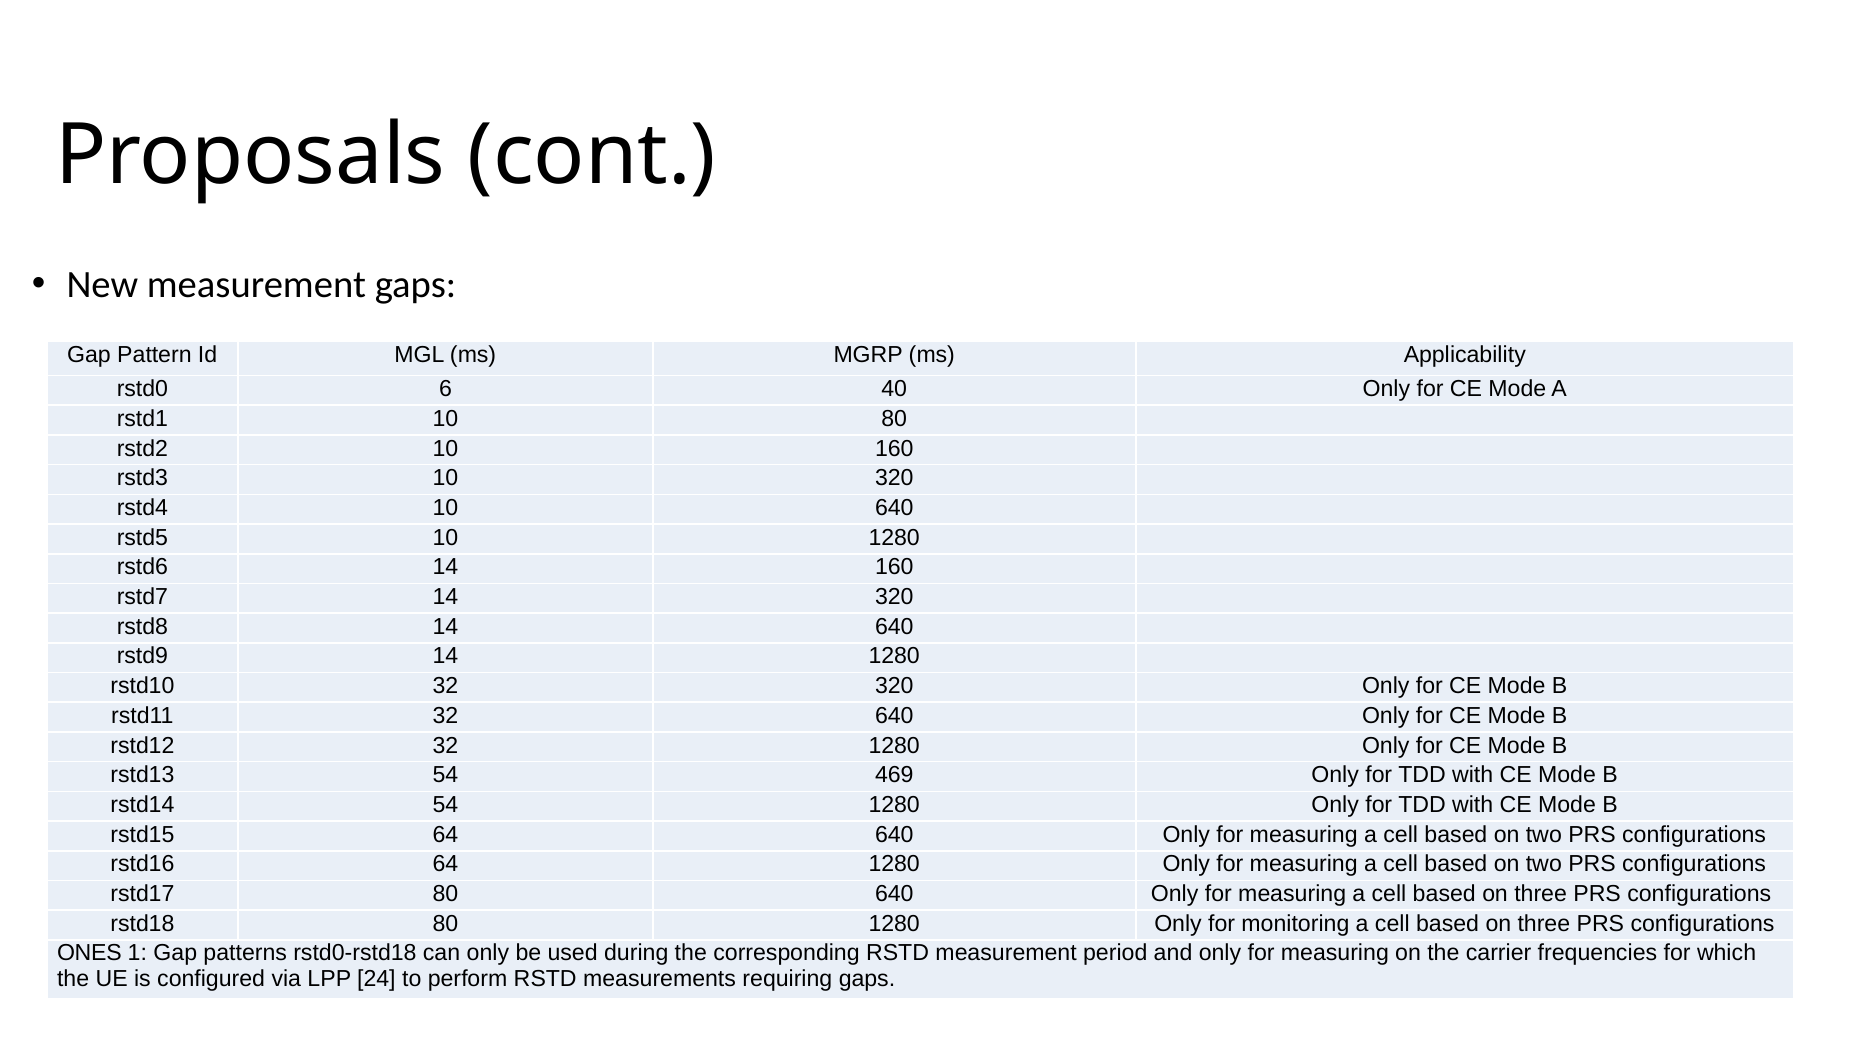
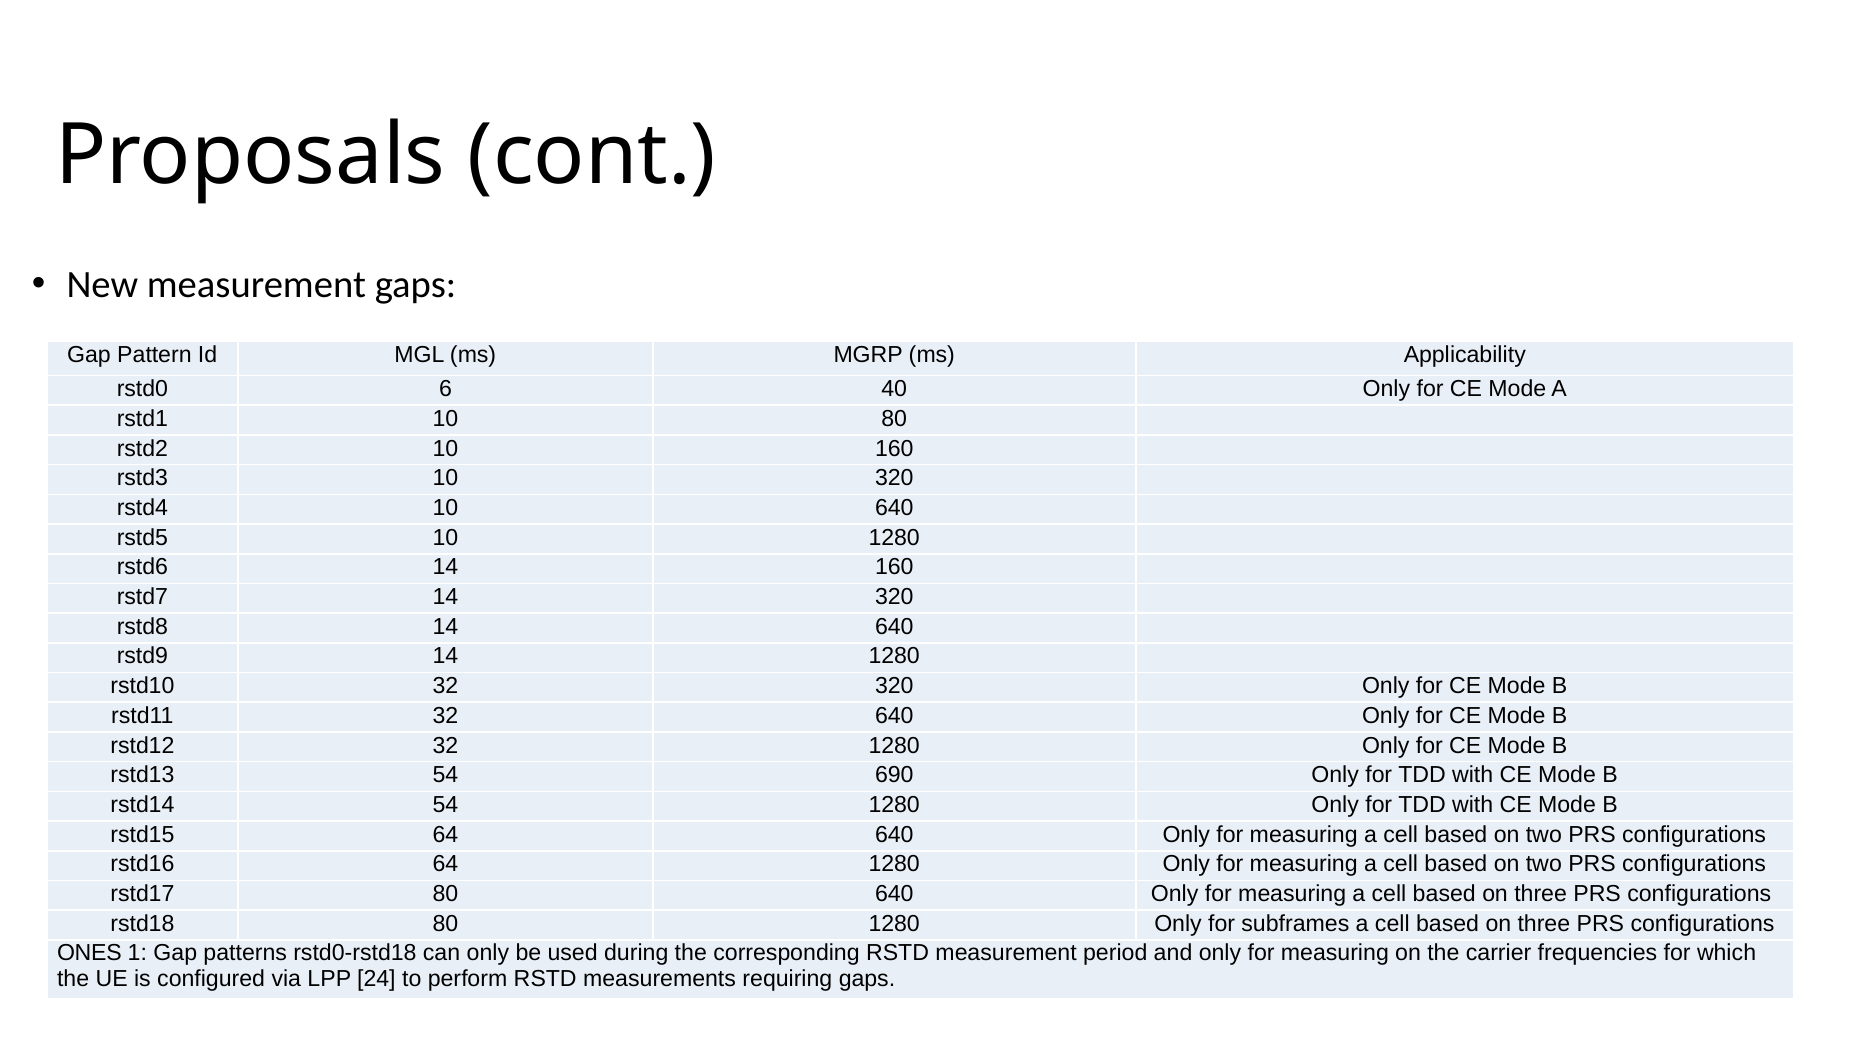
469: 469 -> 690
monitoring: monitoring -> subframes
